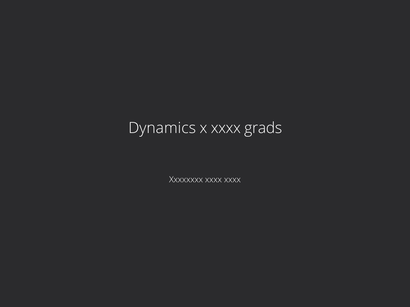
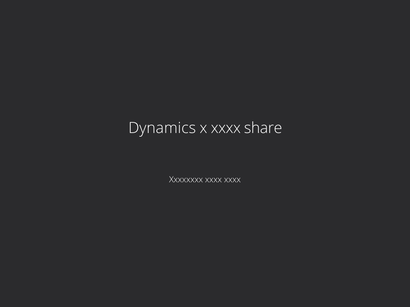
grads: grads -> share
